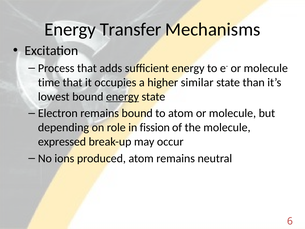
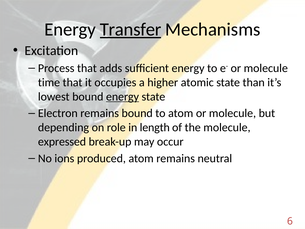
Transfer underline: none -> present
similar: similar -> atomic
fission: fission -> length
